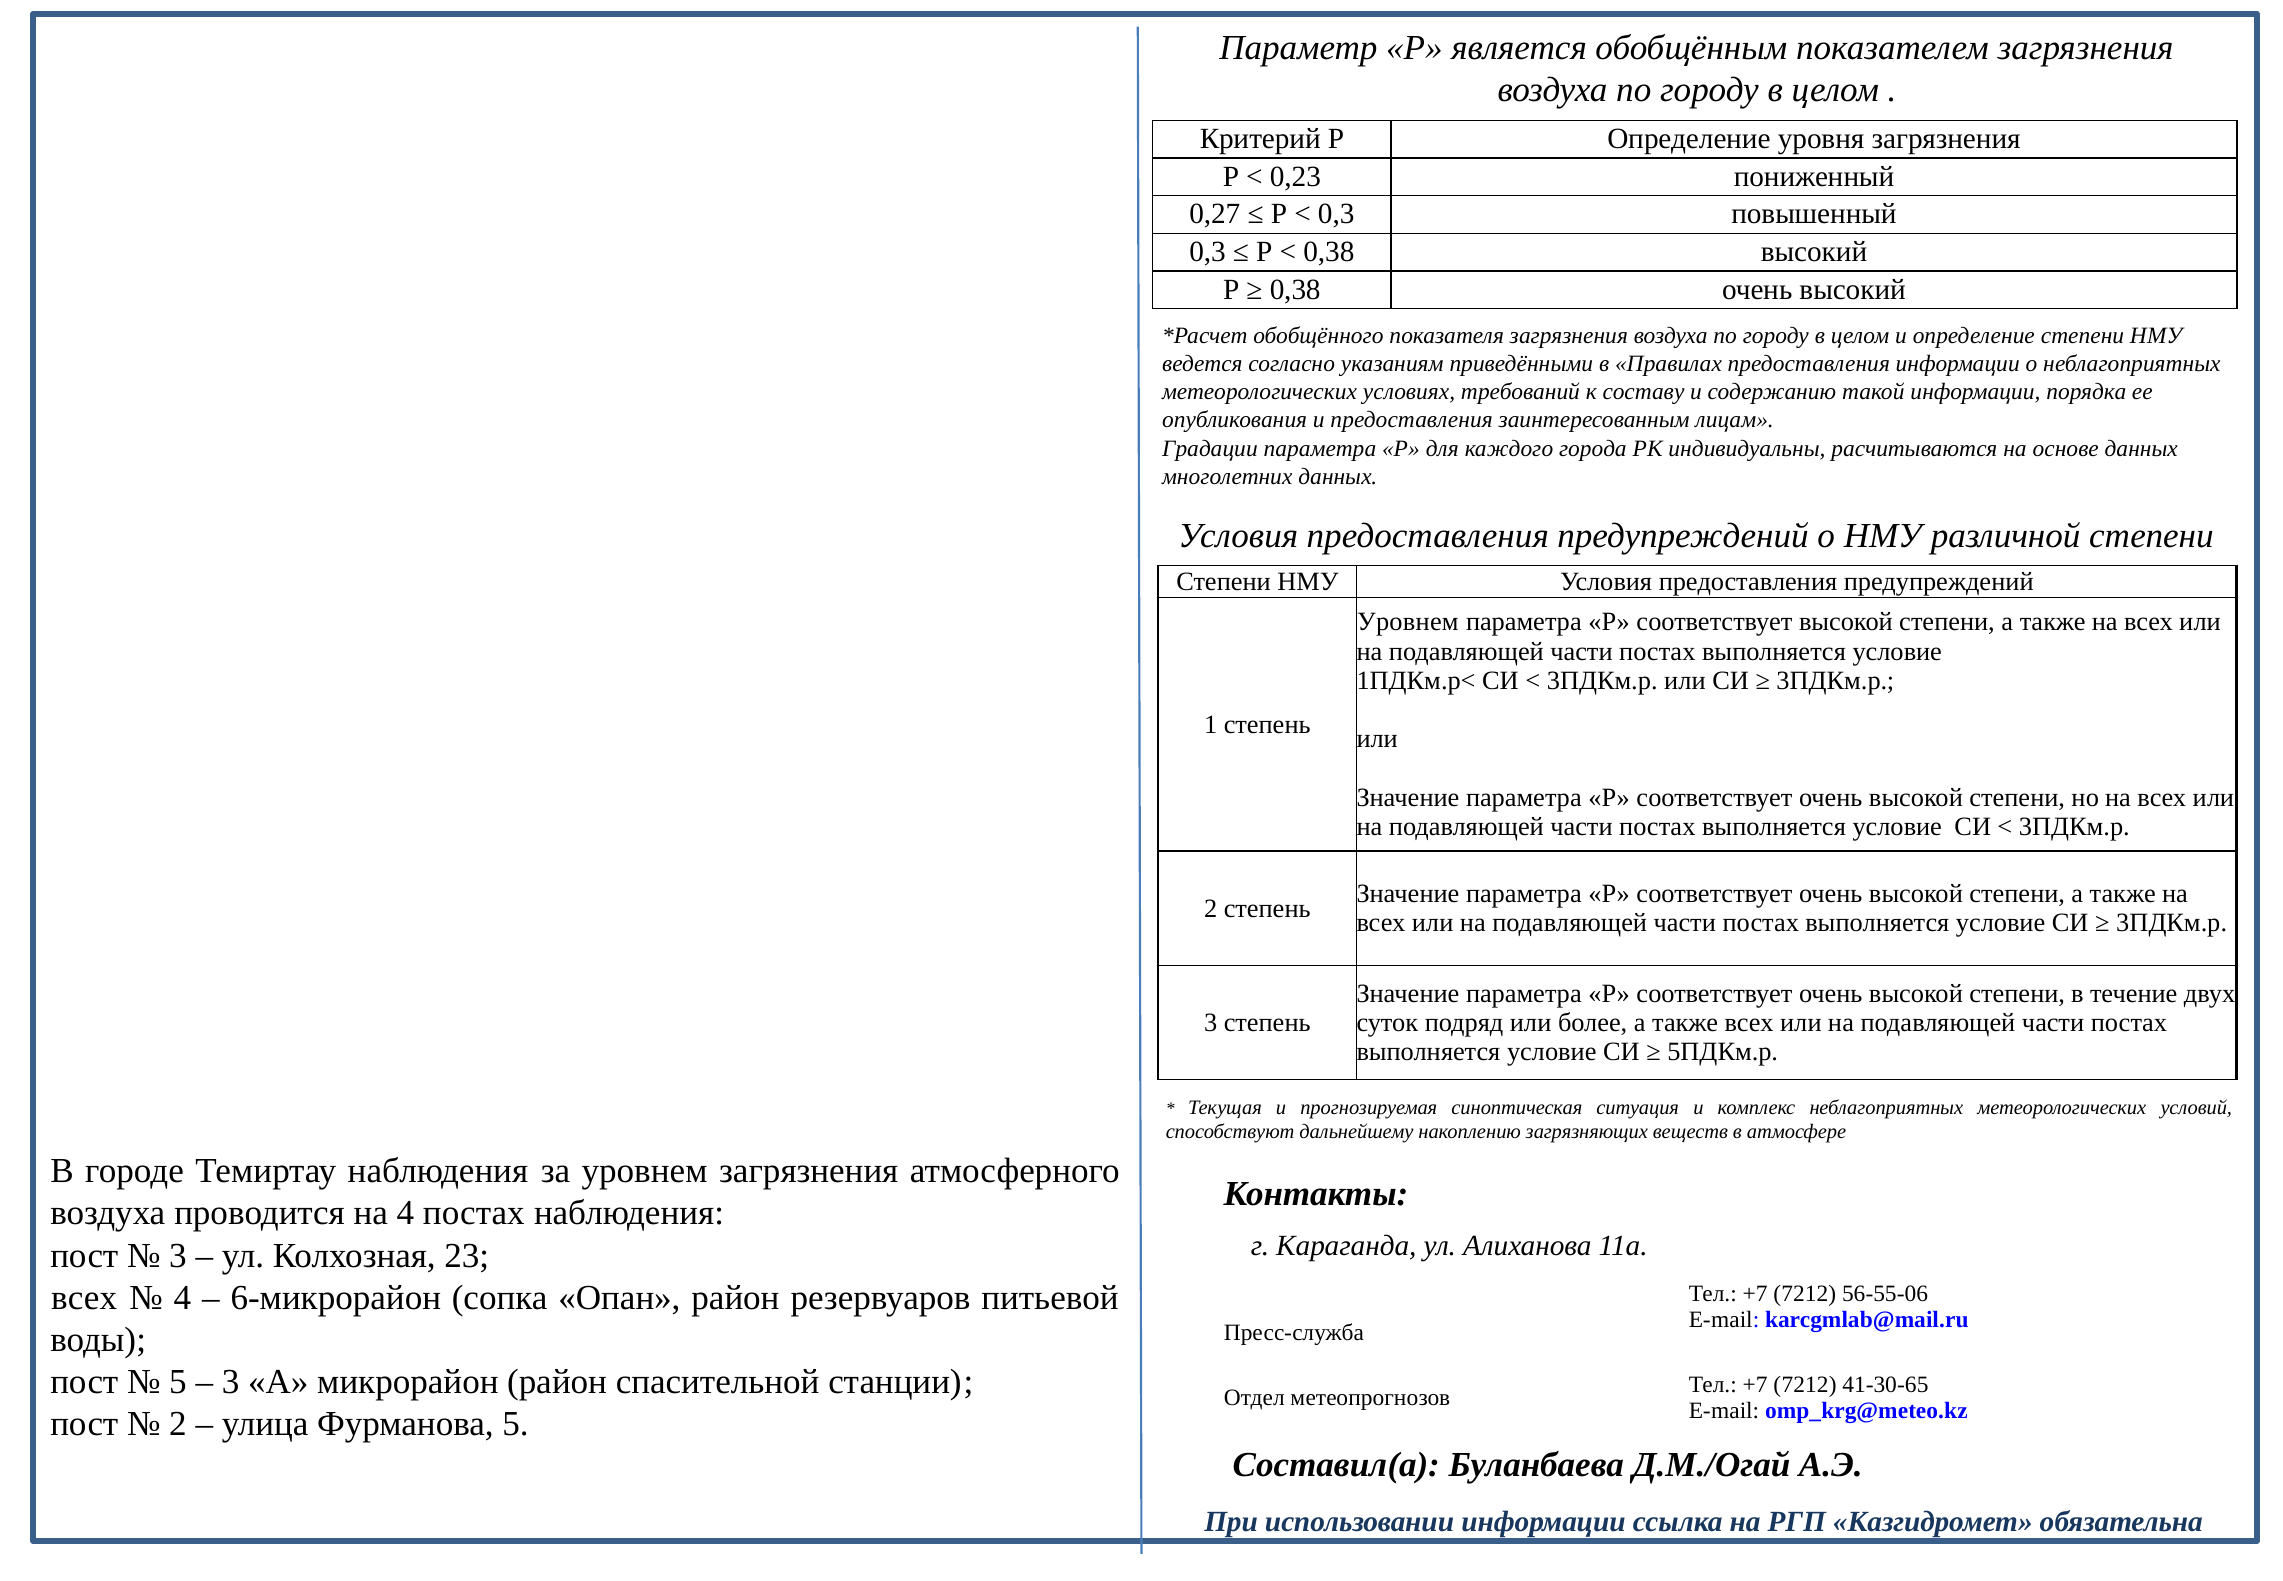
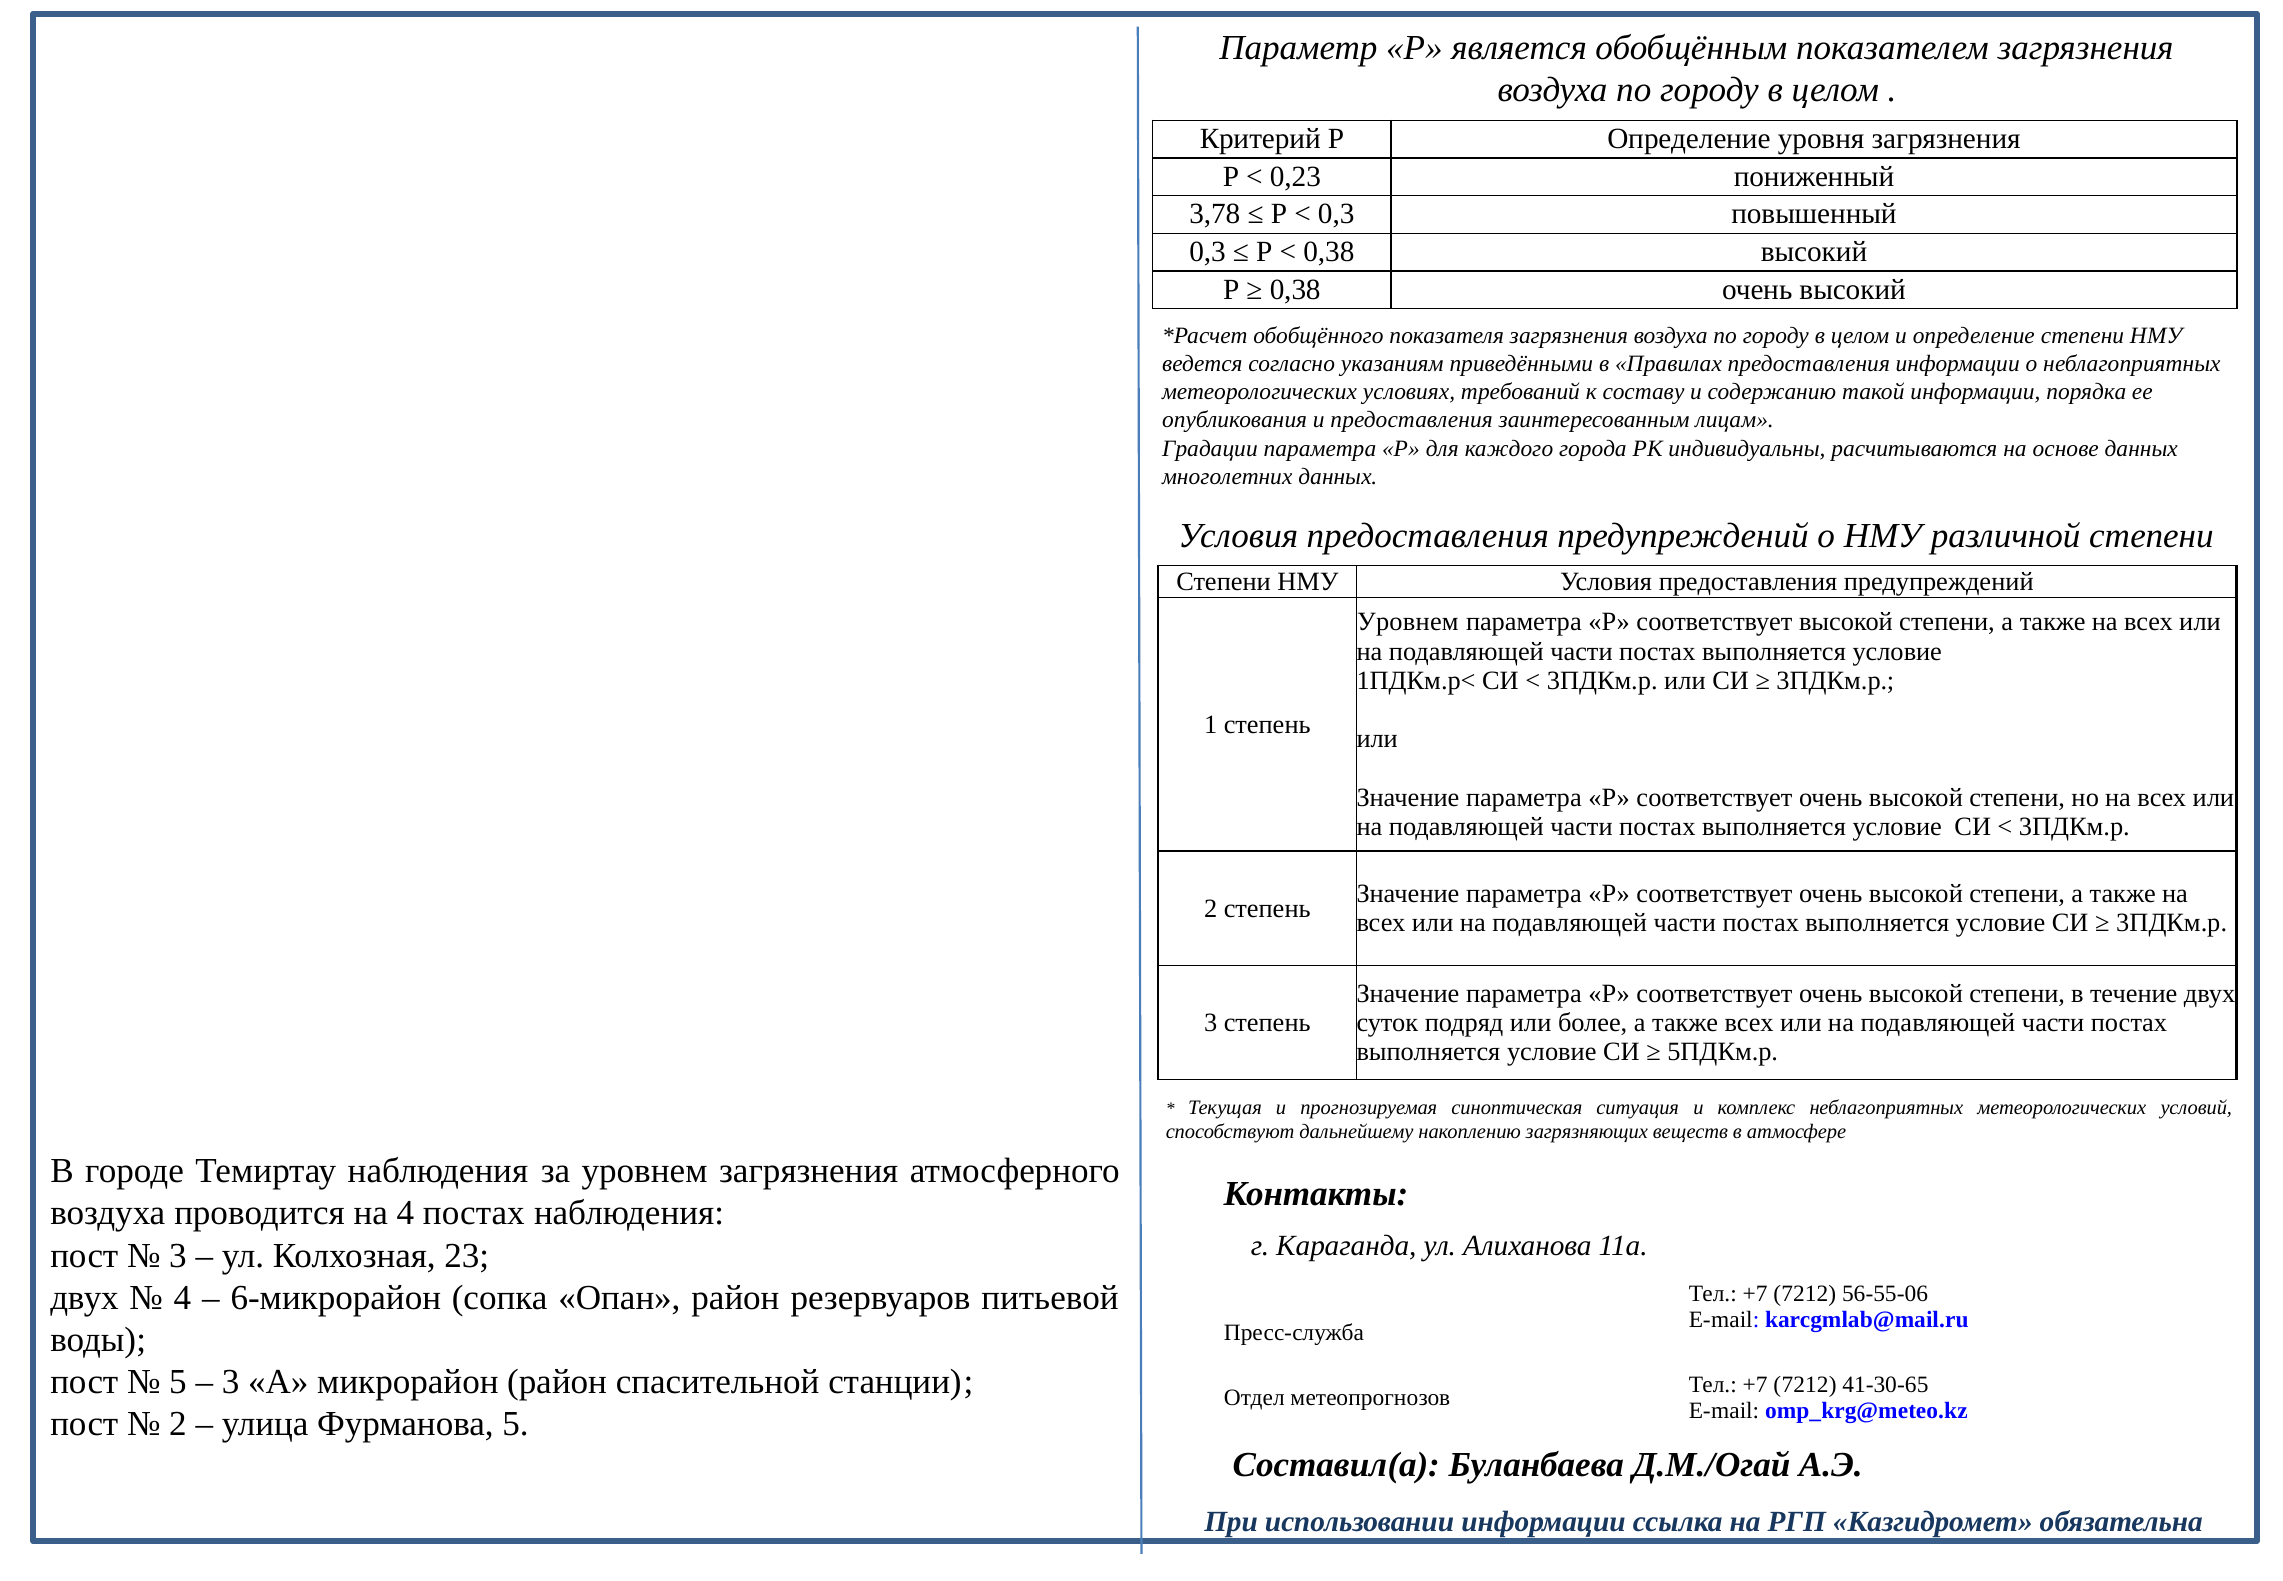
0,27: 0,27 -> 3,78
всех at (84, 1297): всех -> двух
